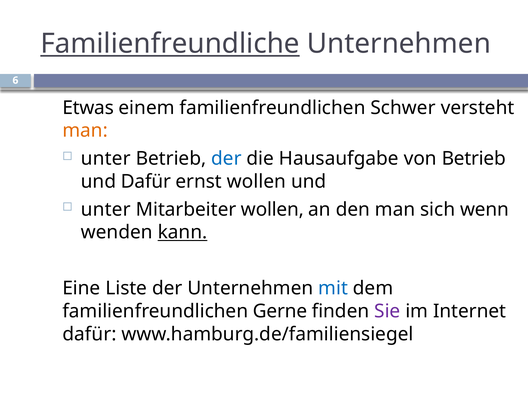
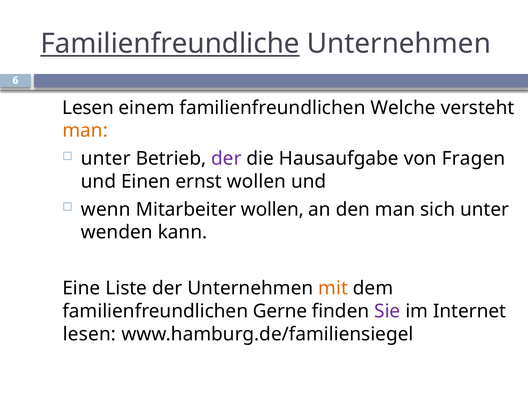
Etwas at (88, 108): Etwas -> Lesen
Schwer: Schwer -> Welche
der at (226, 159) colour: blue -> purple
von Betrieb: Betrieb -> Fragen
und Dafür: Dafür -> Einen
unter at (106, 210): unter -> wenn
sich wenn: wenn -> unter
kann underline: present -> none
mit colour: blue -> orange
dafür at (89, 334): dafür -> lesen
